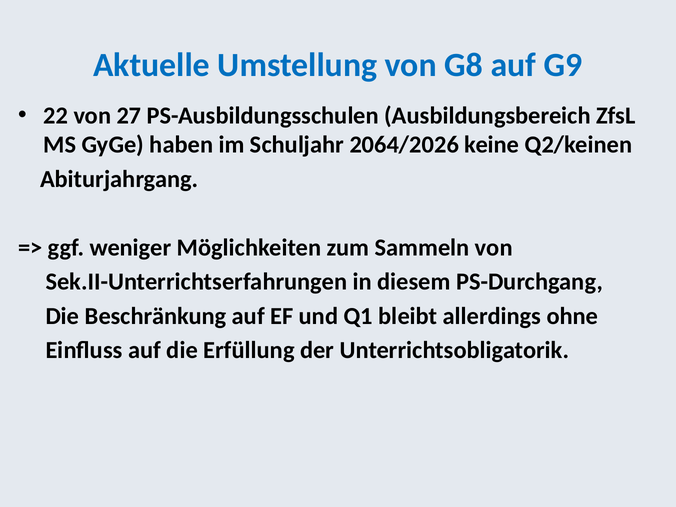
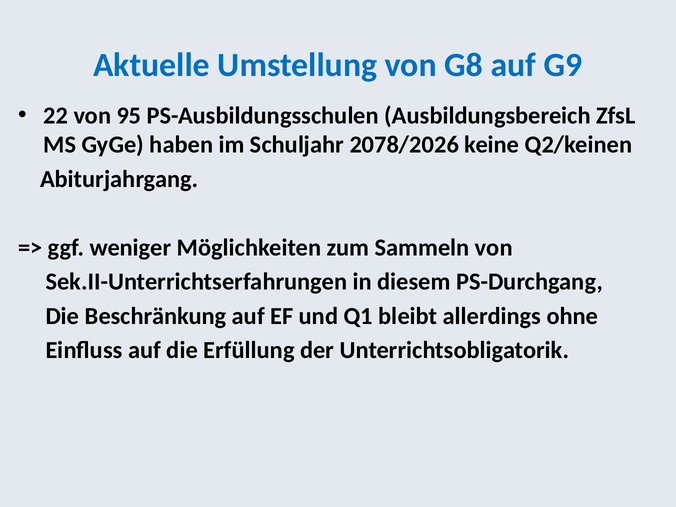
27: 27 -> 95
2064/2026: 2064/2026 -> 2078/2026
